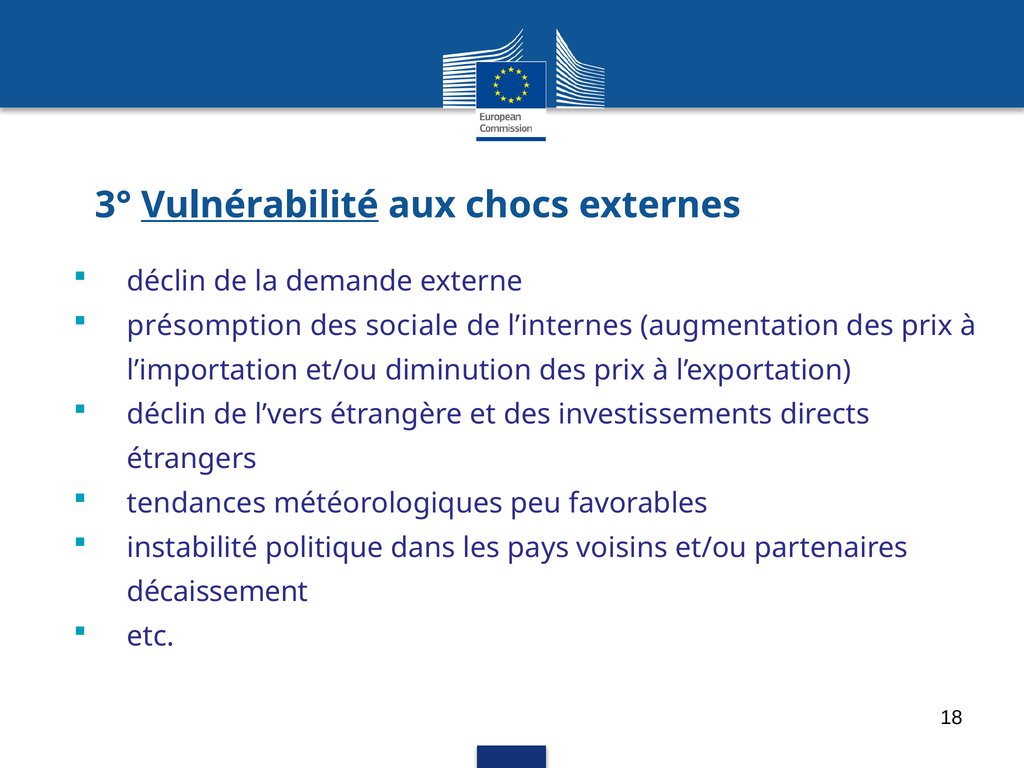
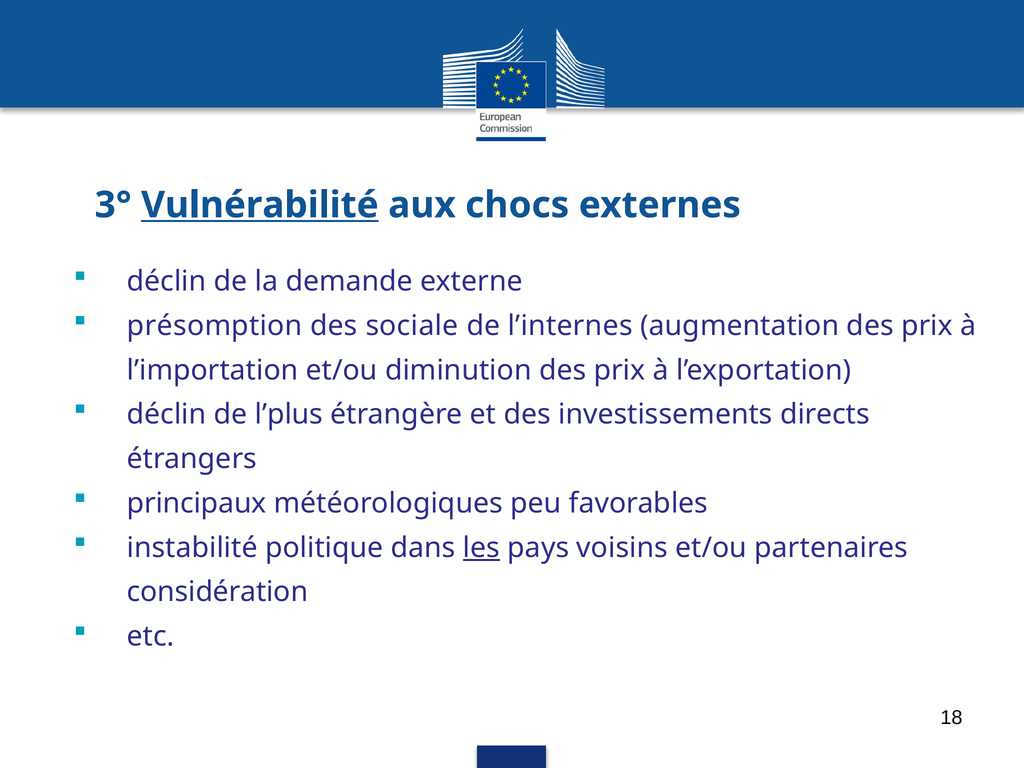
l’vers: l’vers -> l’plus
tendances: tendances -> principaux
les underline: none -> present
décaissement: décaissement -> considération
